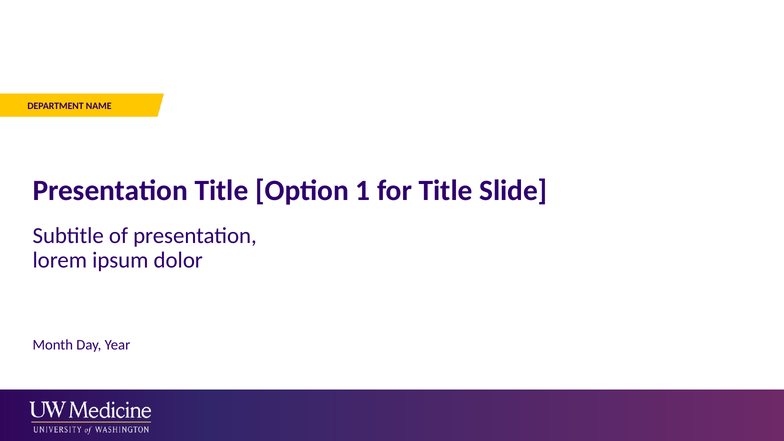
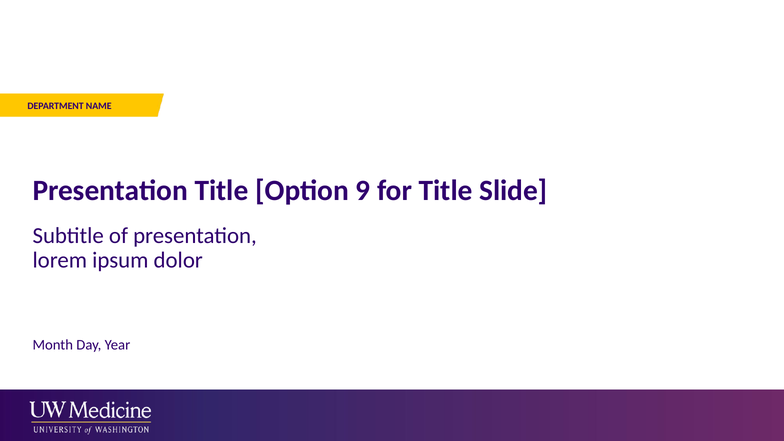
1: 1 -> 9
